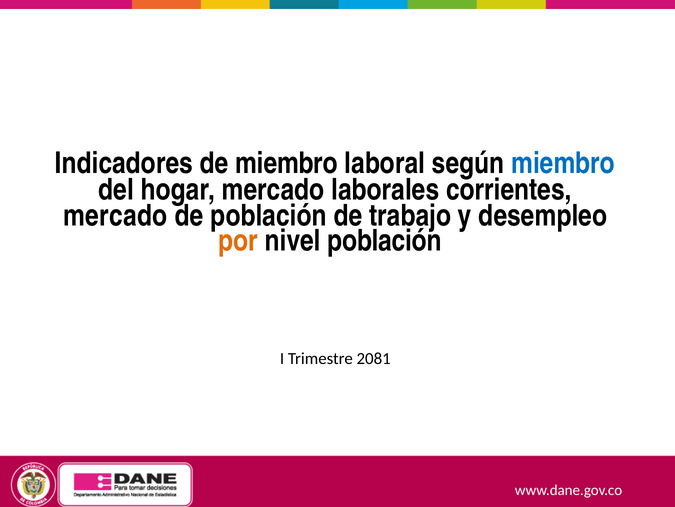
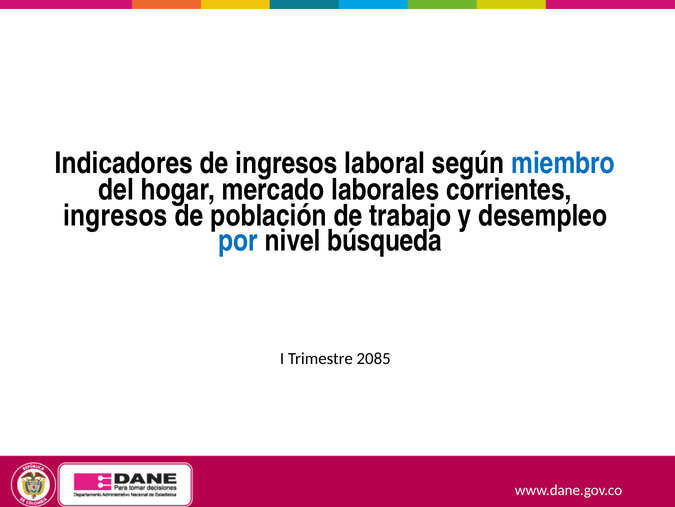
de miembro: miembro -> ingresos
mercado at (115, 216): mercado -> ingresos
por colour: orange -> blue
nivel población: población -> búsqueda
2081: 2081 -> 2085
